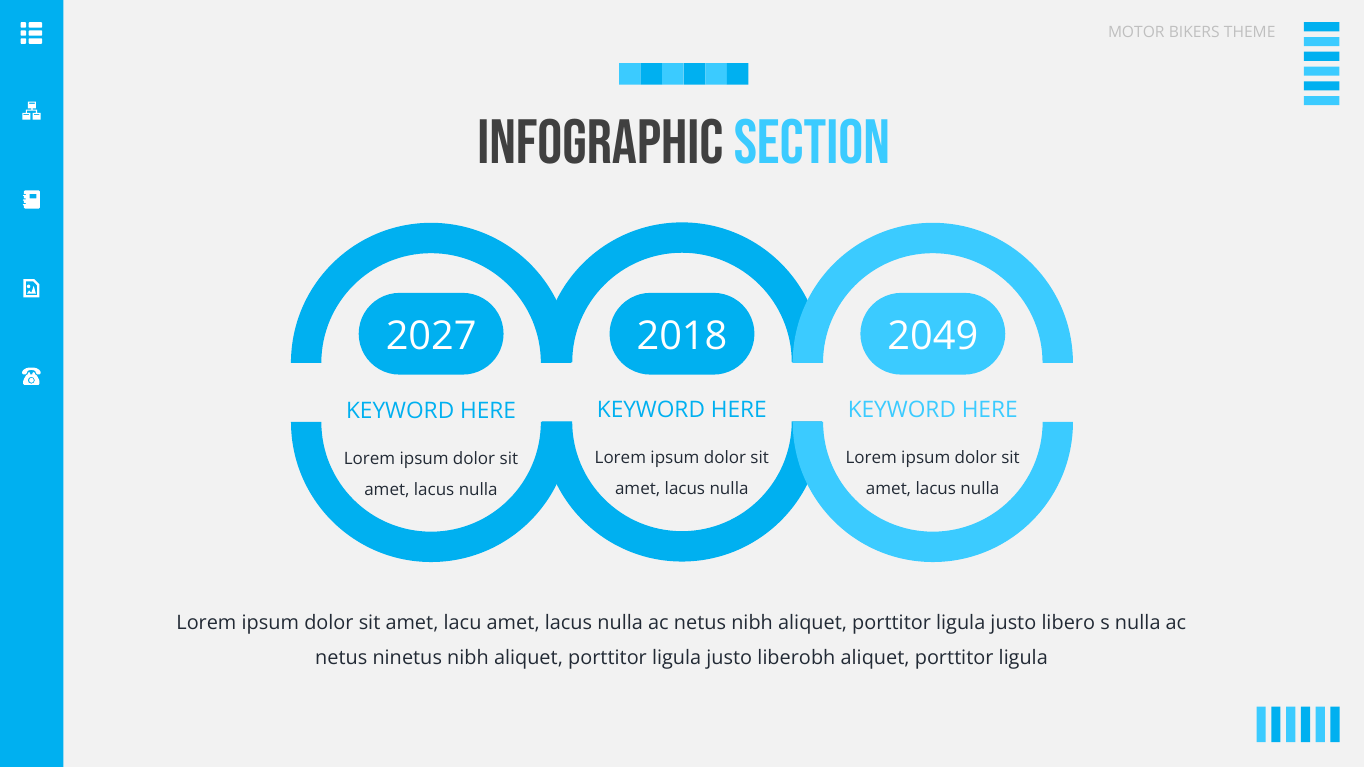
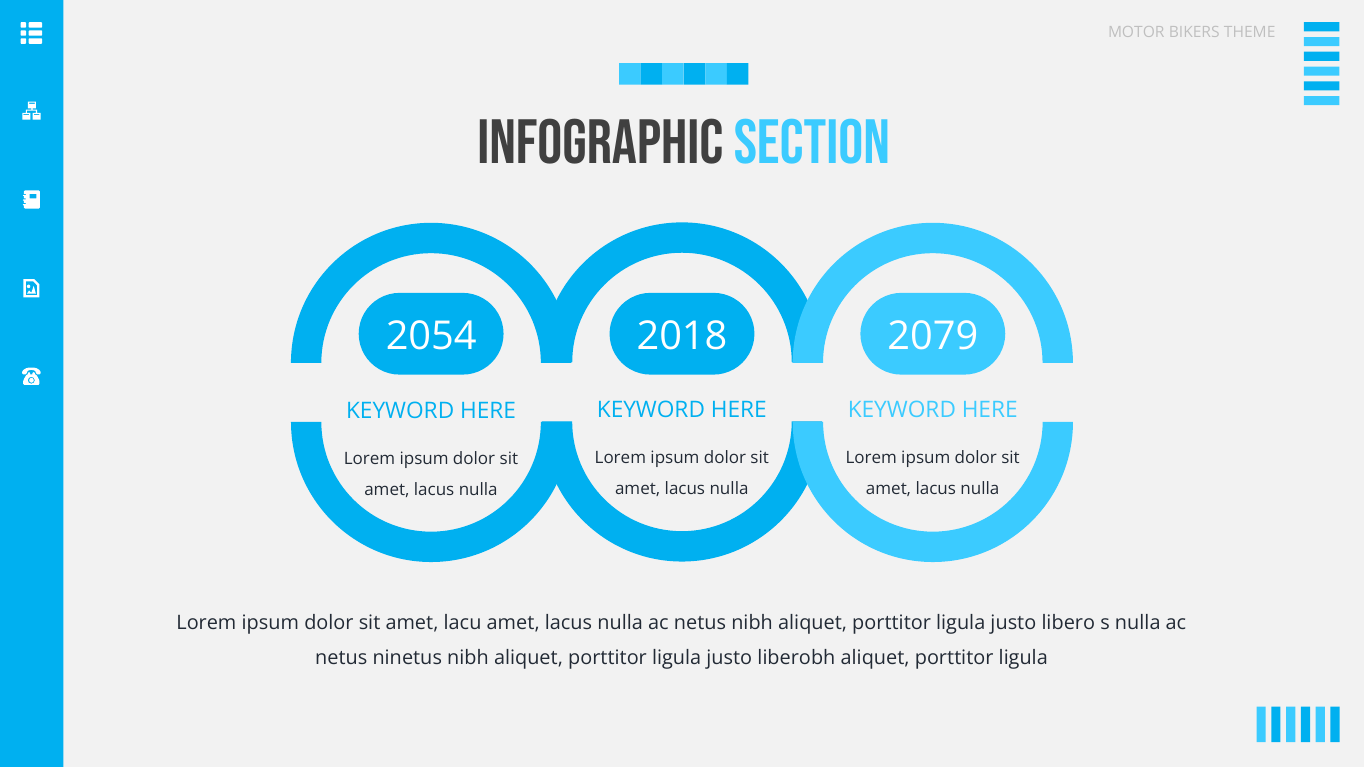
2027: 2027 -> 2054
2049: 2049 -> 2079
